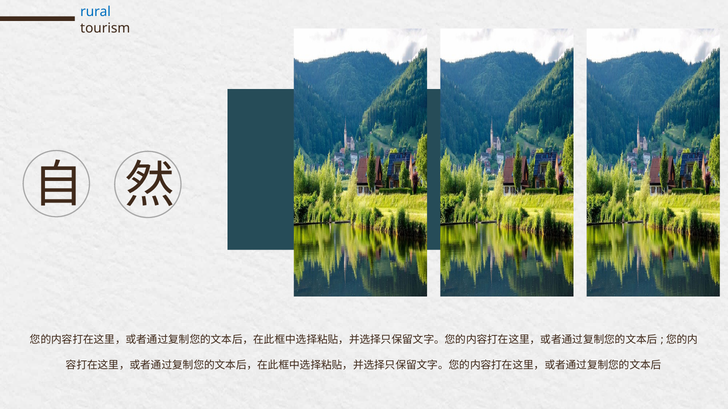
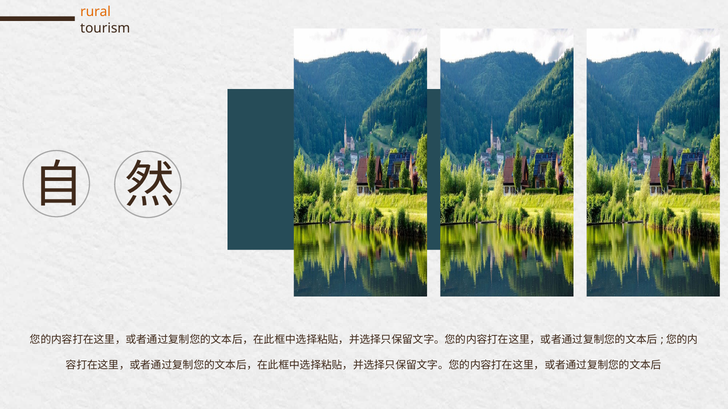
rural colour: blue -> orange
